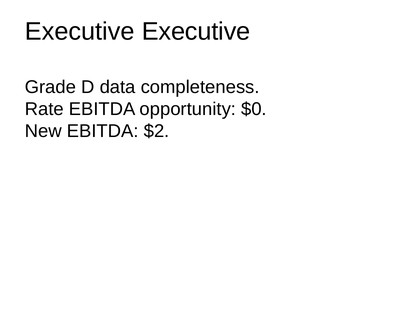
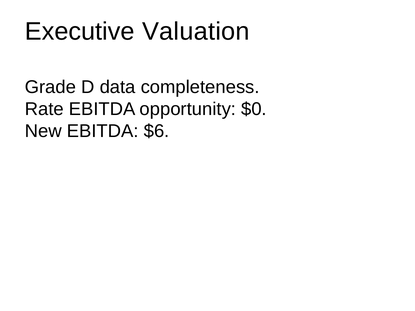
Executive Executive: Executive -> Valuation
$2: $2 -> $6
